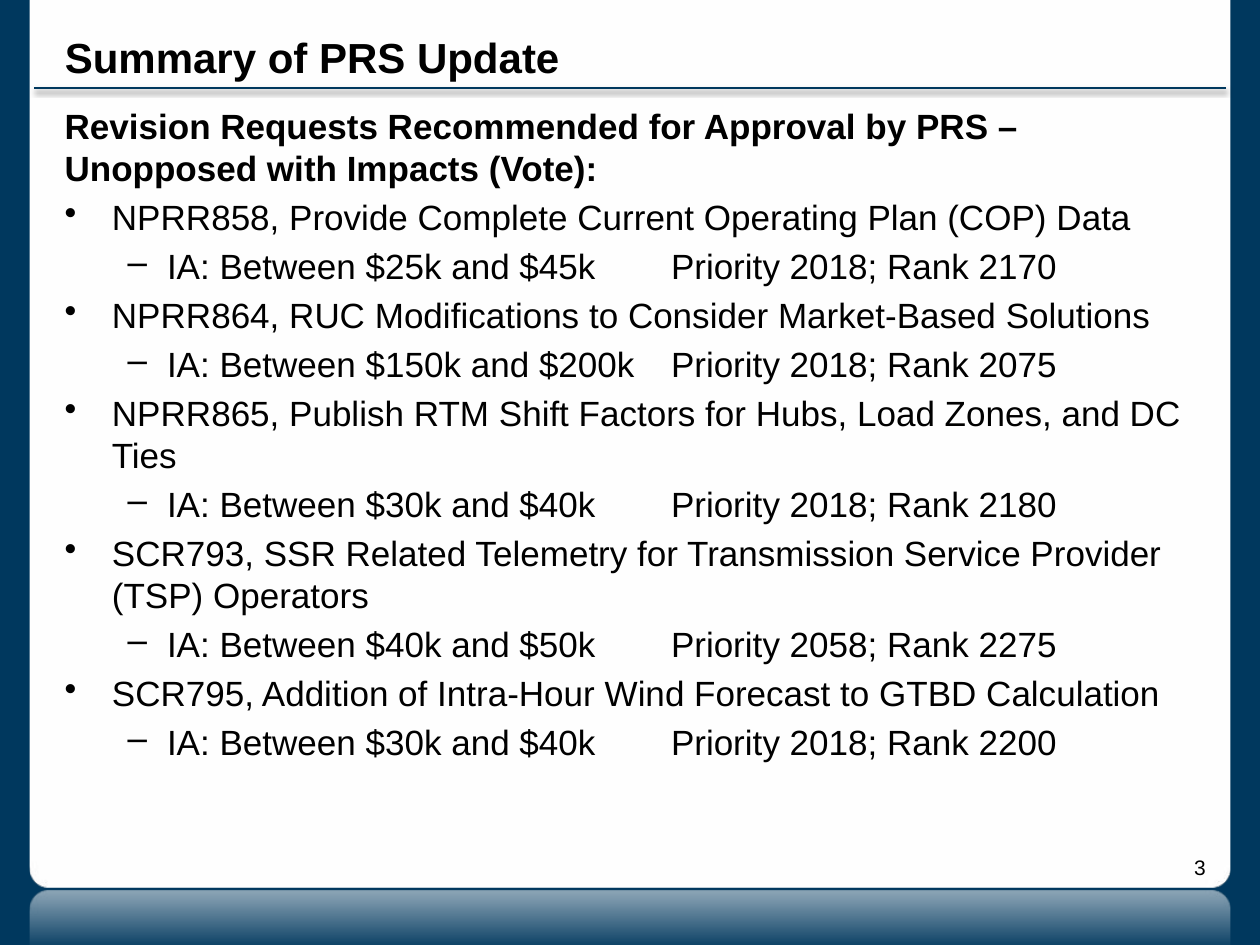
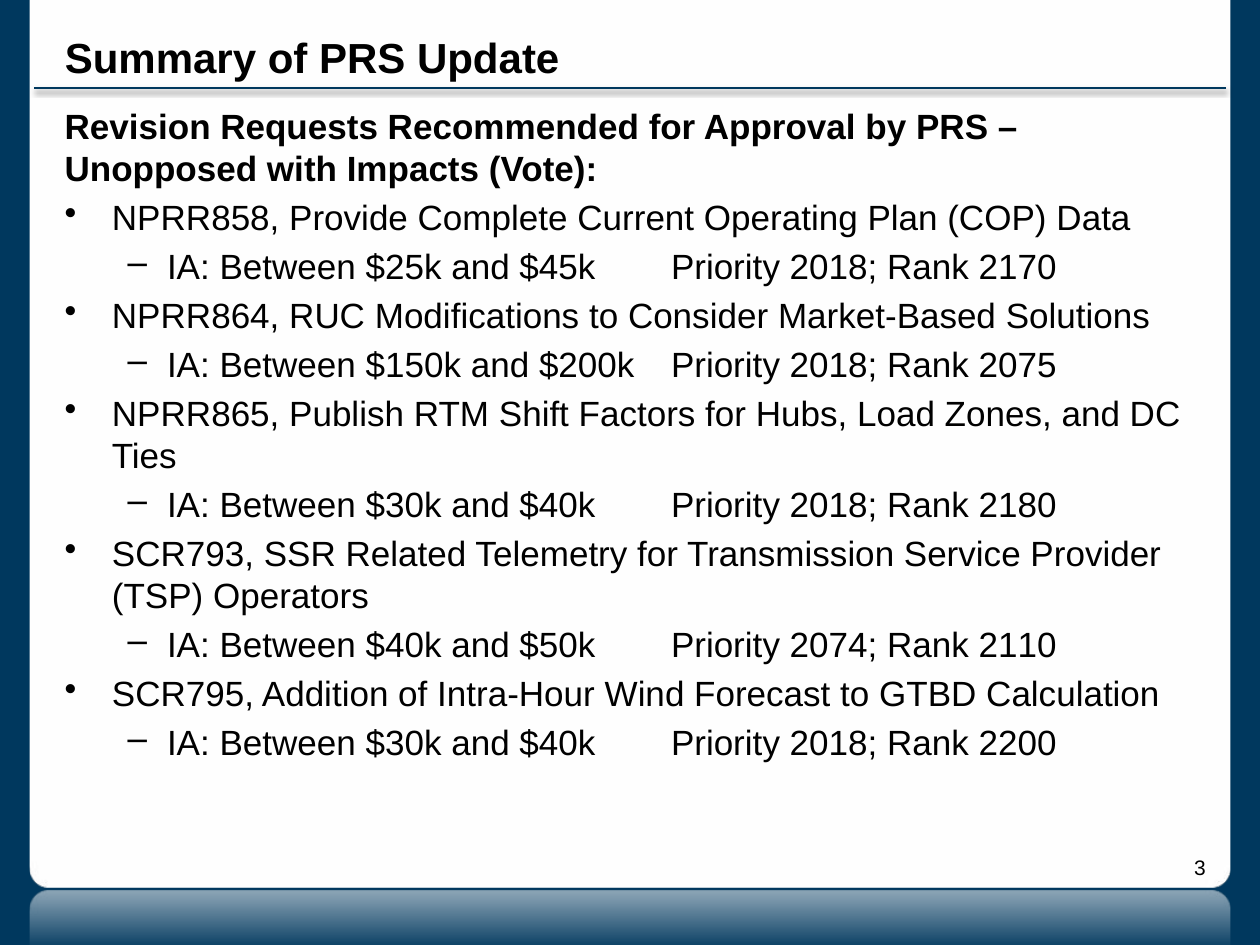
2058: 2058 -> 2074
2275: 2275 -> 2110
